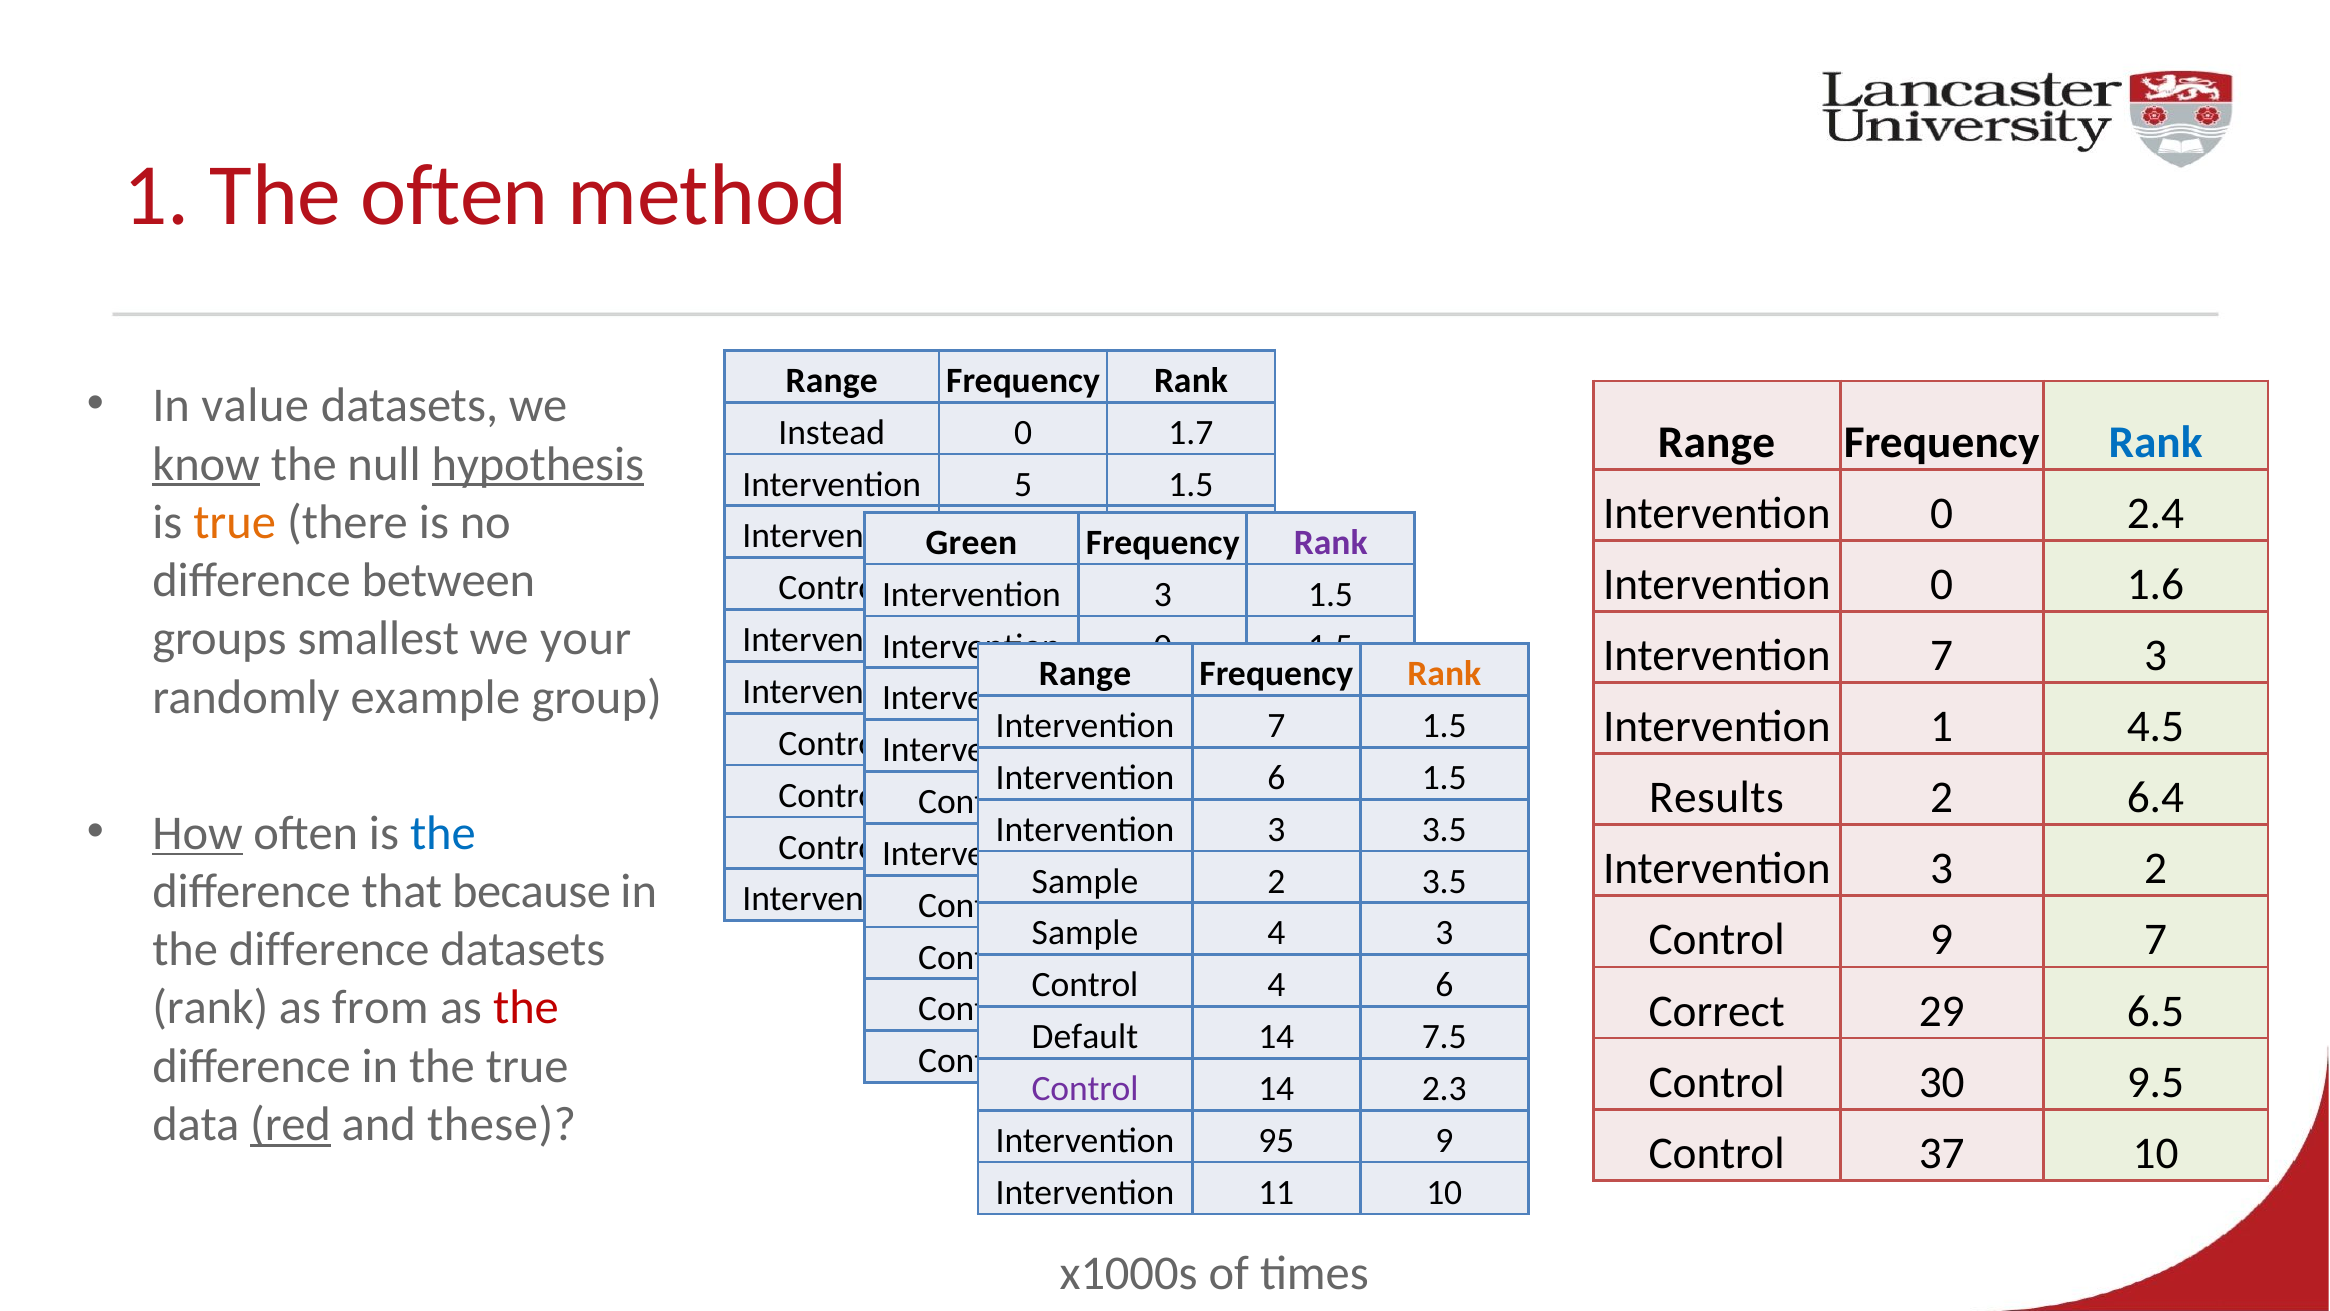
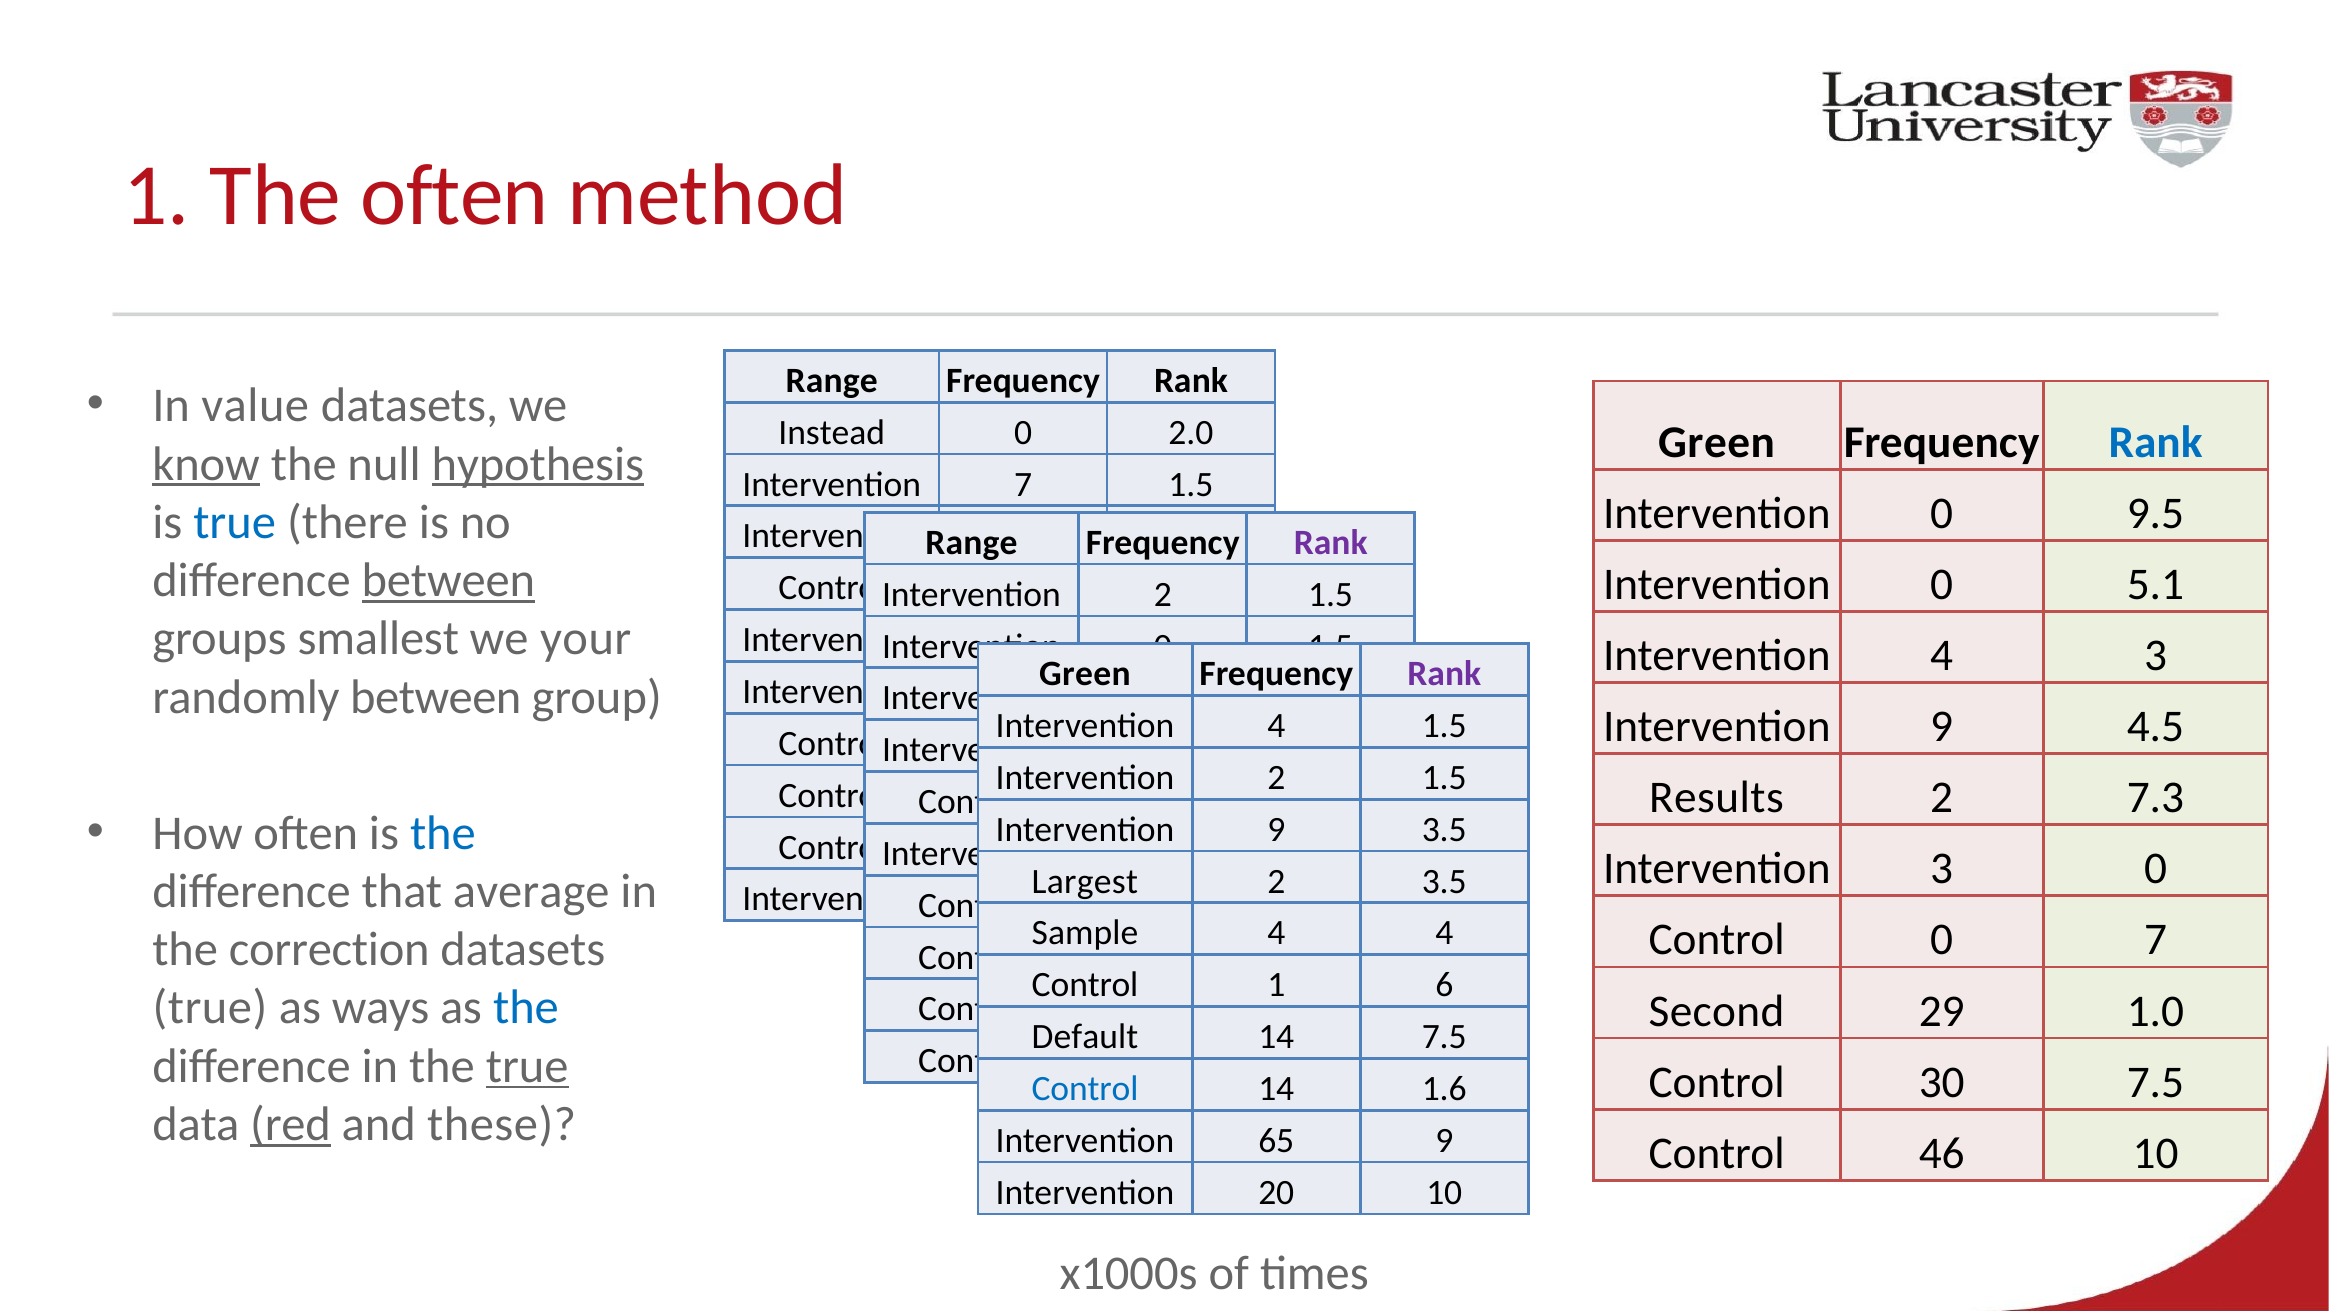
1.7: 1.7 -> 2.0
Range at (1717, 442): Range -> Green
5 at (1023, 484): 5 -> 7
2.4: 2.4 -> 9.5
true at (235, 522) colour: orange -> blue
Green at (971, 543): Green -> Range
between at (448, 580) underline: none -> present
1.6: 1.6 -> 5.1
3 at (1163, 594): 3 -> 2
7 at (1942, 655): 7 -> 4
Range at (1085, 674): Range -> Green
Rank at (1444, 674) colour: orange -> purple
randomly example: example -> between
1 at (1942, 726): 1 -> 9
7 at (1276, 726): 7 -> 4
6 at (1276, 778): 6 -> 2
6.4: 6.4 -> 7.3
How underline: present -> none
3 at (1276, 829): 3 -> 9
3 2: 2 -> 0
Sample at (1085, 881): Sample -> Largest
because: because -> average
4 3: 3 -> 4
Control 9: 9 -> 0
difference at (329, 949): difference -> correction
4 at (1276, 985): 4 -> 1
rank at (210, 1008): rank -> true
from: from -> ways
the at (526, 1008) colour: red -> blue
Correct: Correct -> Second
6.5: 6.5 -> 1.0
true at (527, 1066) underline: none -> present
30 9.5: 9.5 -> 7.5
Control at (1085, 1088) colour: purple -> blue
2.3: 2.3 -> 1.6
95: 95 -> 65
37: 37 -> 46
11: 11 -> 20
